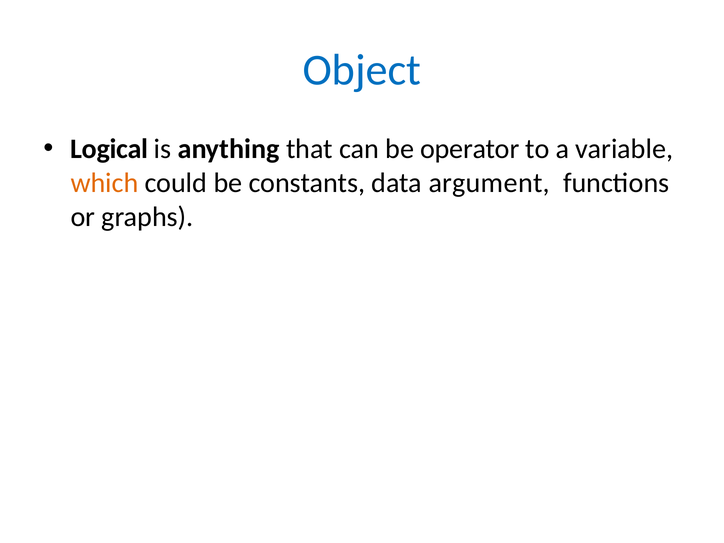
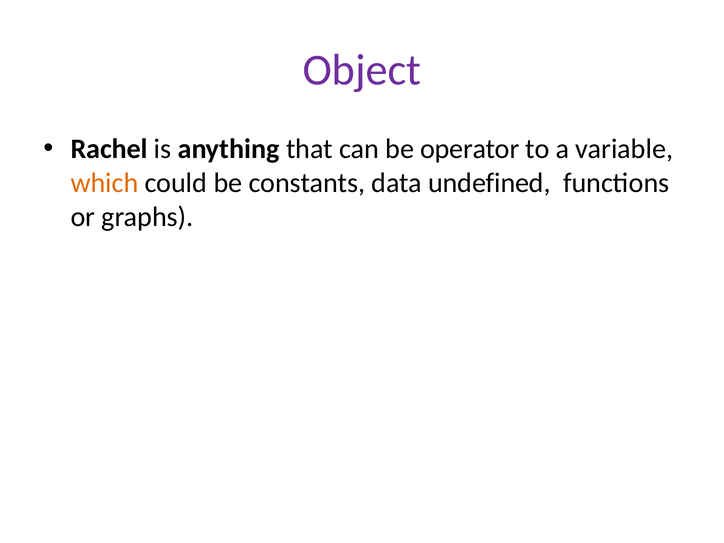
Object colour: blue -> purple
Logical: Logical -> Rachel
argument: argument -> undefined
